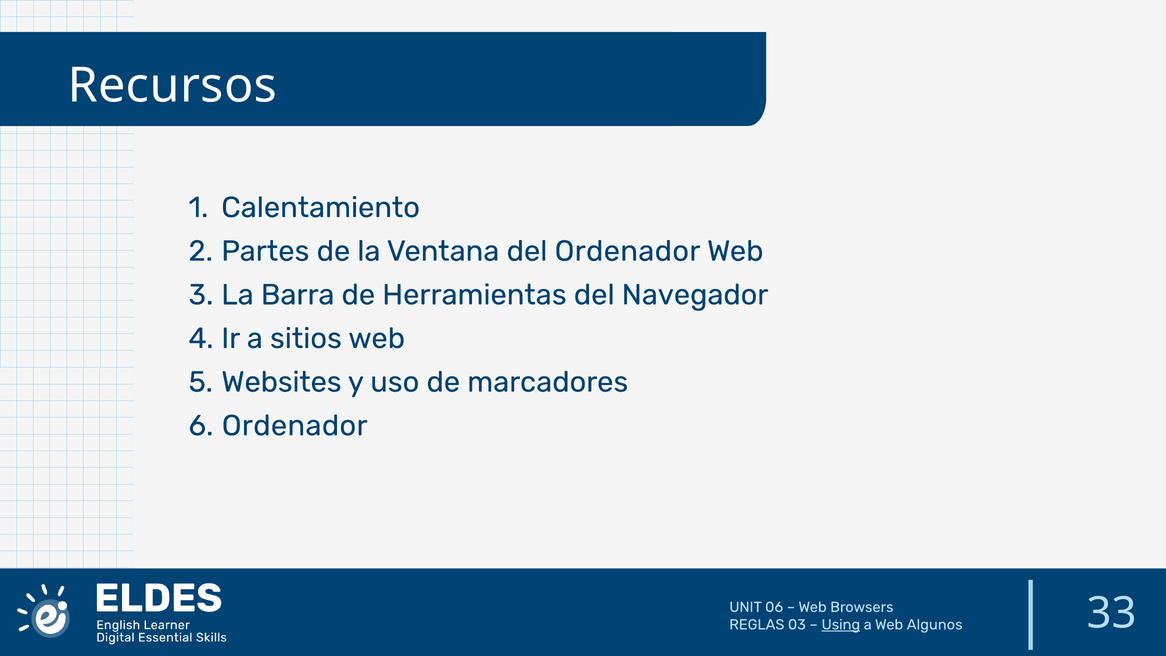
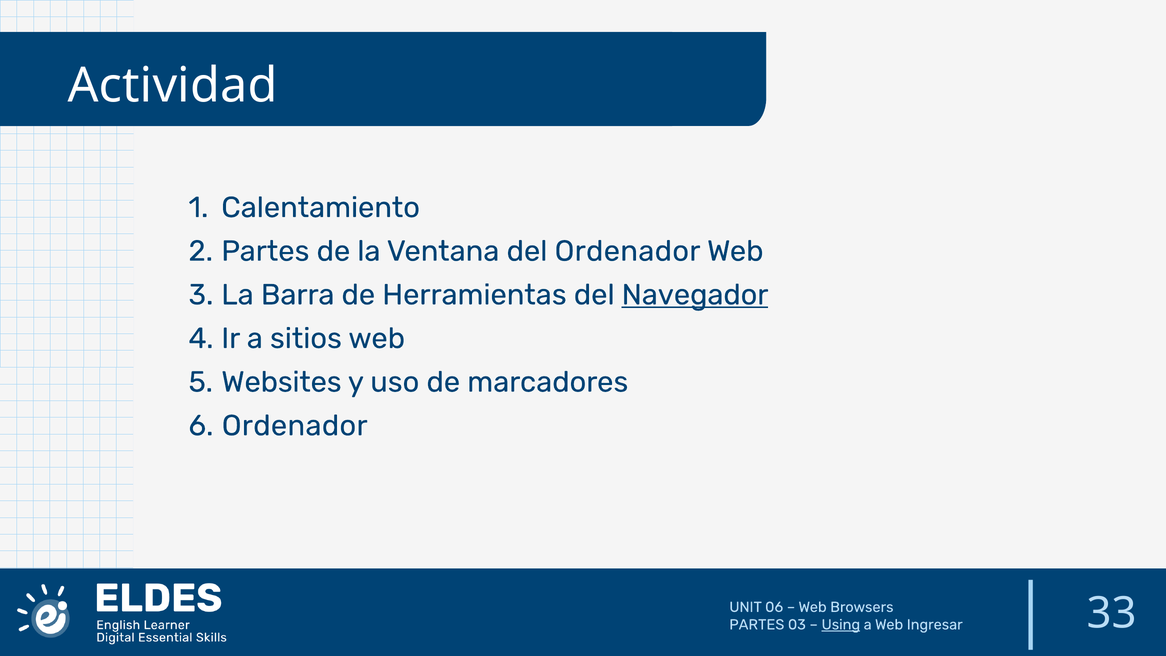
Recursos: Recursos -> Actividad
Navegador underline: none -> present
REGLAS at (757, 624): REGLAS -> PARTES
Algunos: Algunos -> Ingresar
